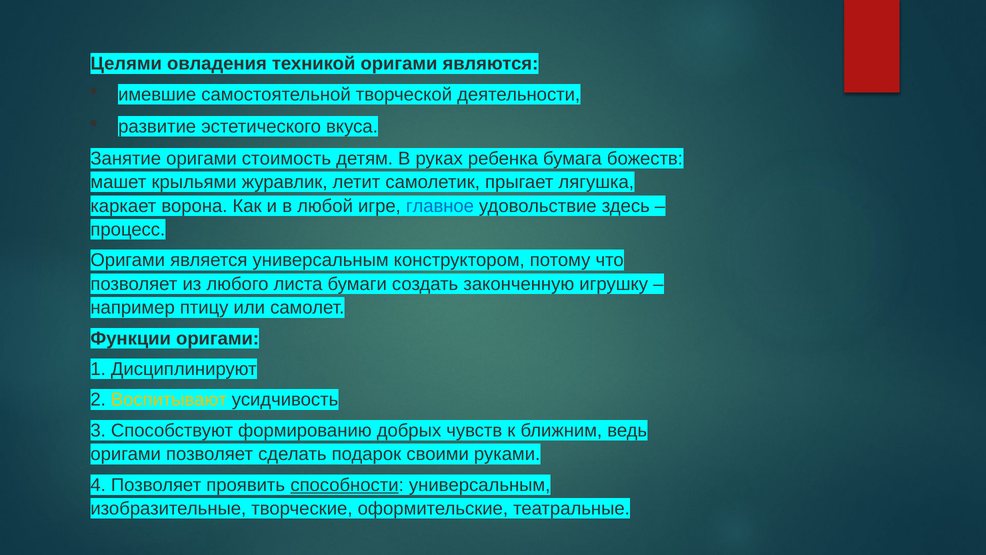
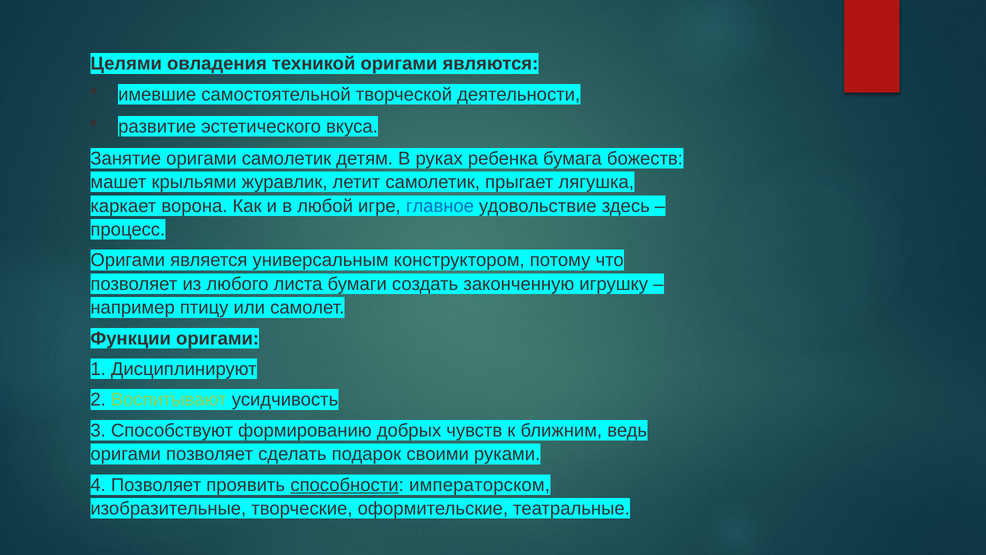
оригами стоимость: стоимость -> самолетик
Воспитывают colour: yellow -> light green
способности универсальным: универсальным -> императорском
